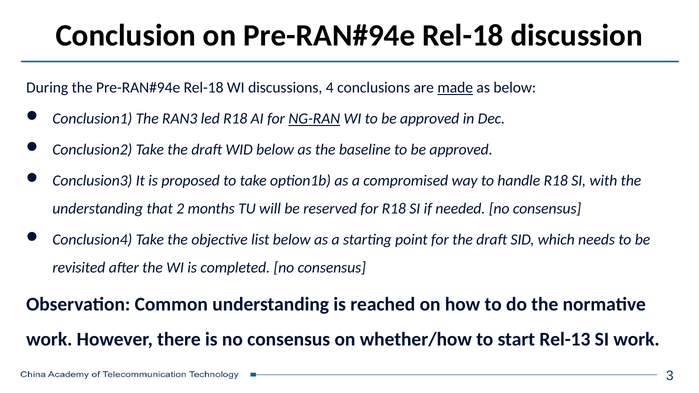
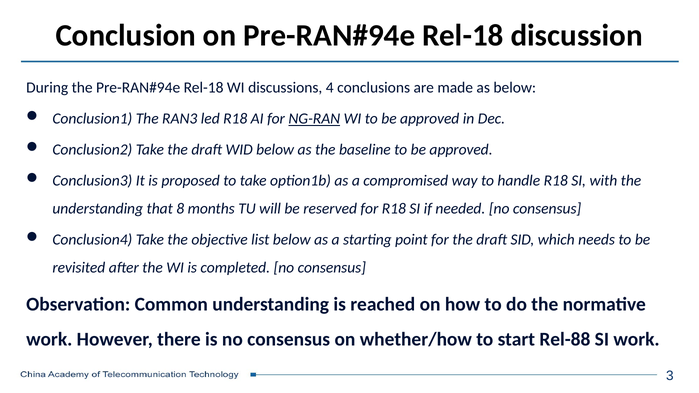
made underline: present -> none
2: 2 -> 8
Rel-13: Rel-13 -> Rel-88
